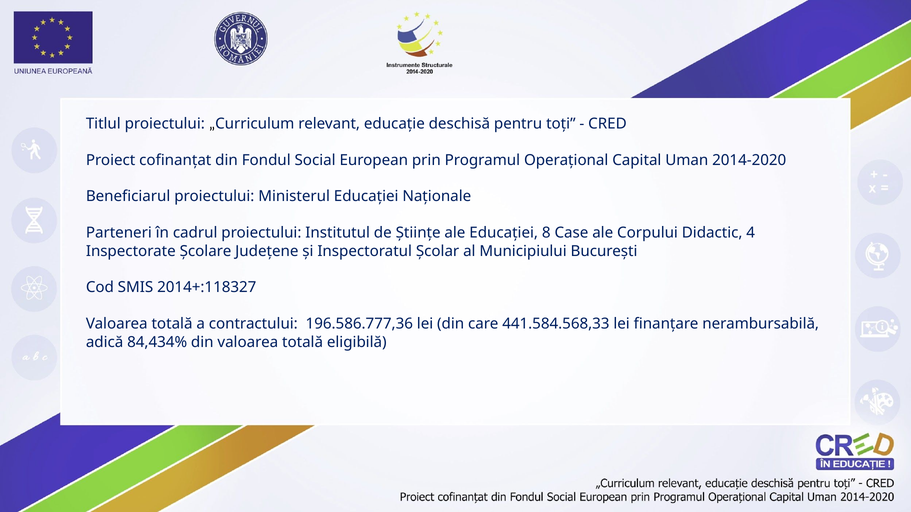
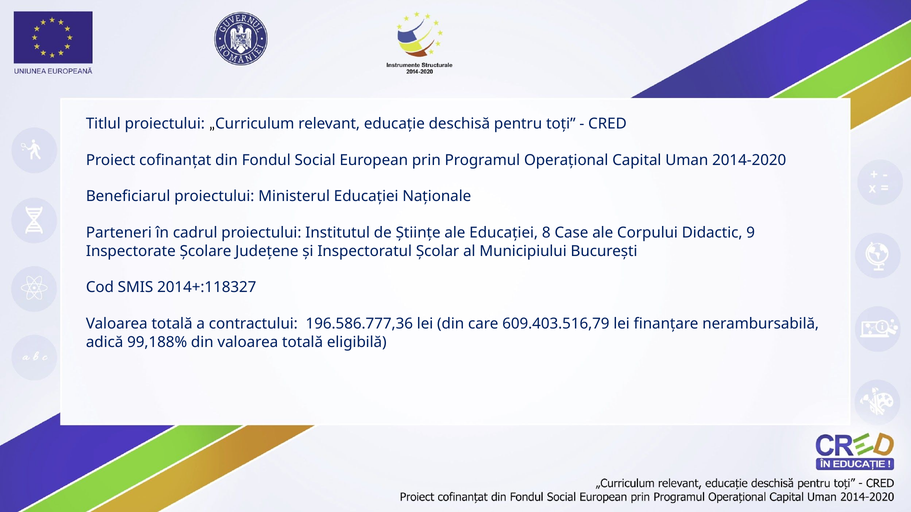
4: 4 -> 9
441.584.568,33: 441.584.568,33 -> 609.403.516,79
84,434%: 84,434% -> 99,188%
